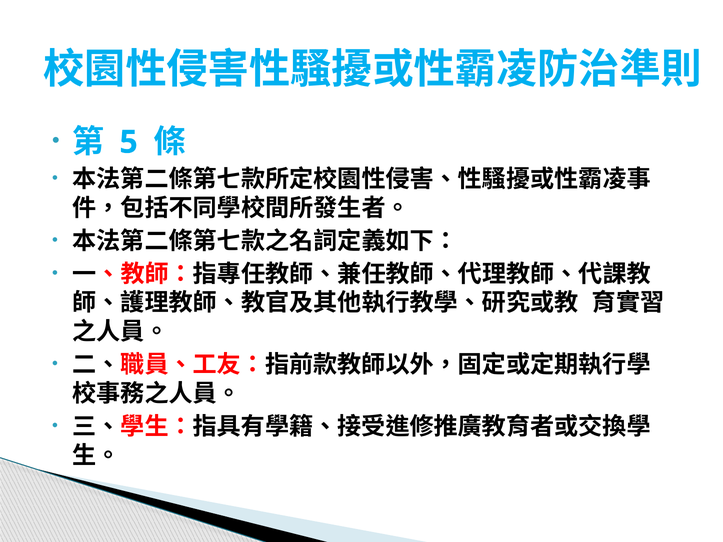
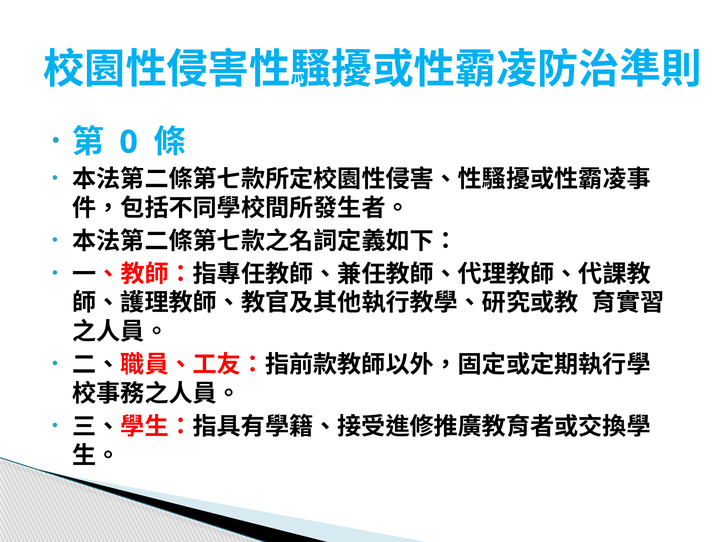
5: 5 -> 0
